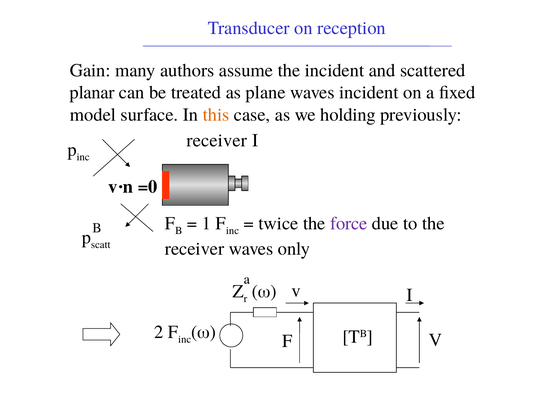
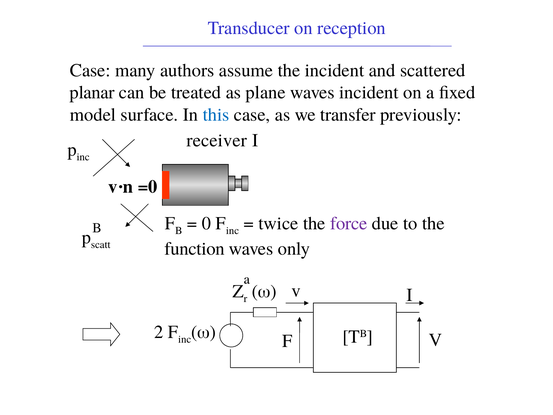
Gain at (90, 70): Gain -> Case
this colour: orange -> blue
holding: holding -> transfer
1: 1 -> 0
receiver at (195, 249): receiver -> function
